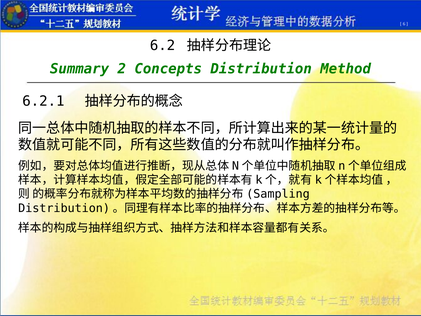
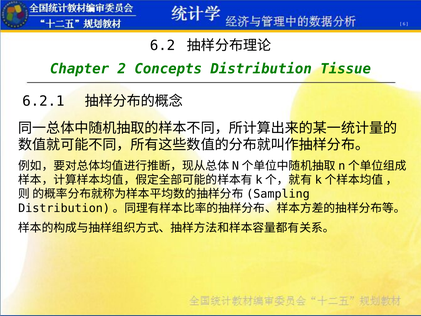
Summary: Summary -> Chapter
Method: Method -> Tissue
